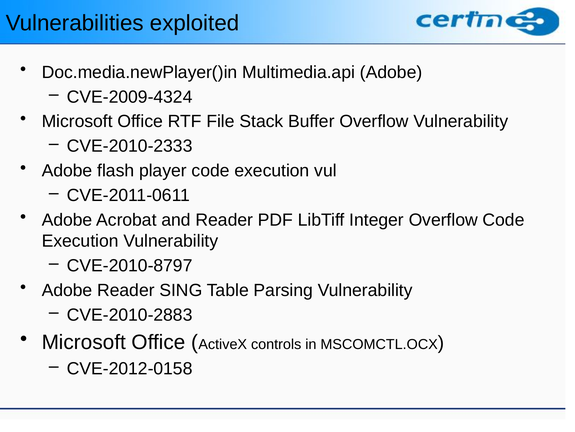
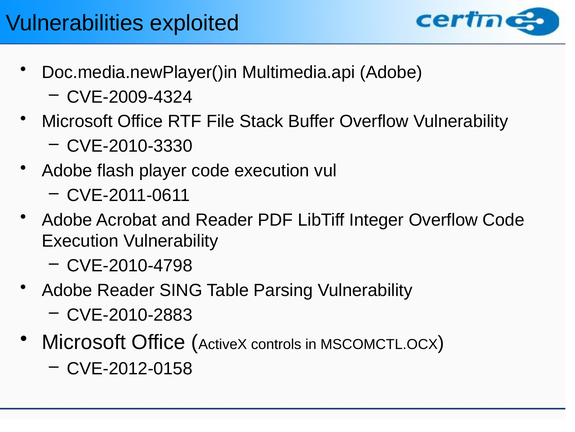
CVE-2010-2333: CVE-2010-2333 -> CVE-2010-3330
CVE-2010-8797: CVE-2010-8797 -> CVE-2010-4798
